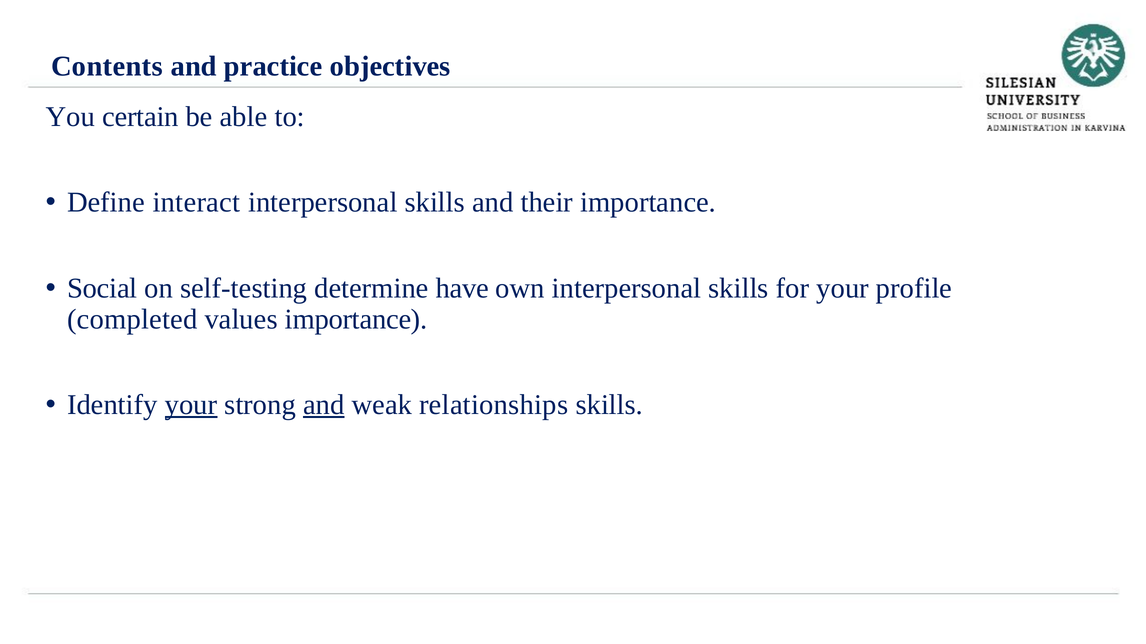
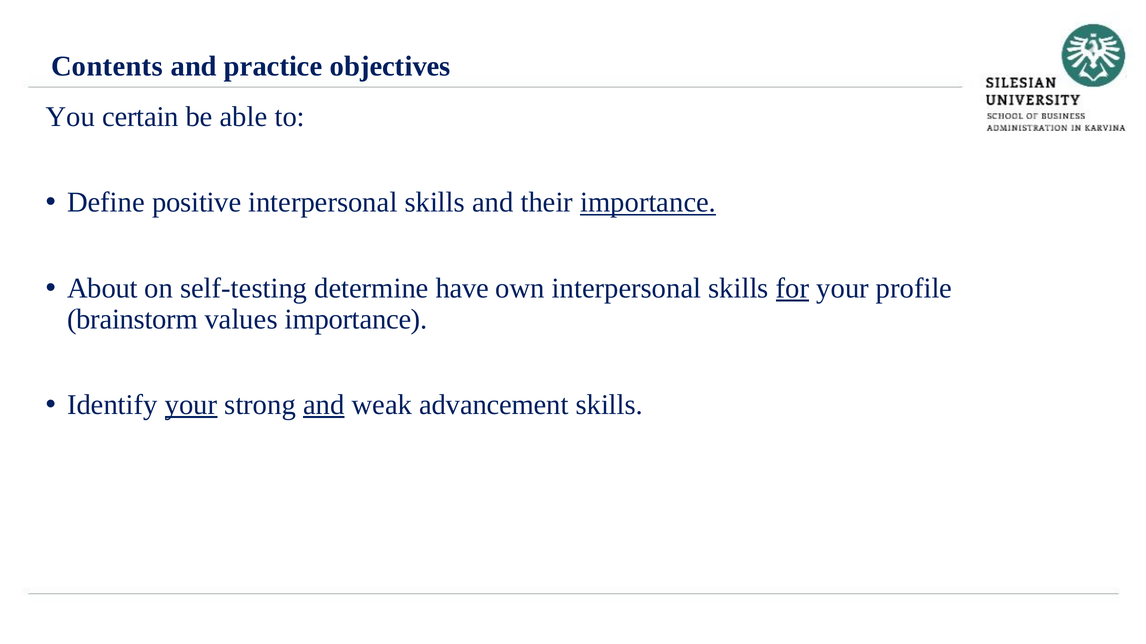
interact: interact -> positive
importance at (648, 203) underline: none -> present
Social: Social -> About
for underline: none -> present
completed: completed -> brainstorm
relationships: relationships -> advancement
